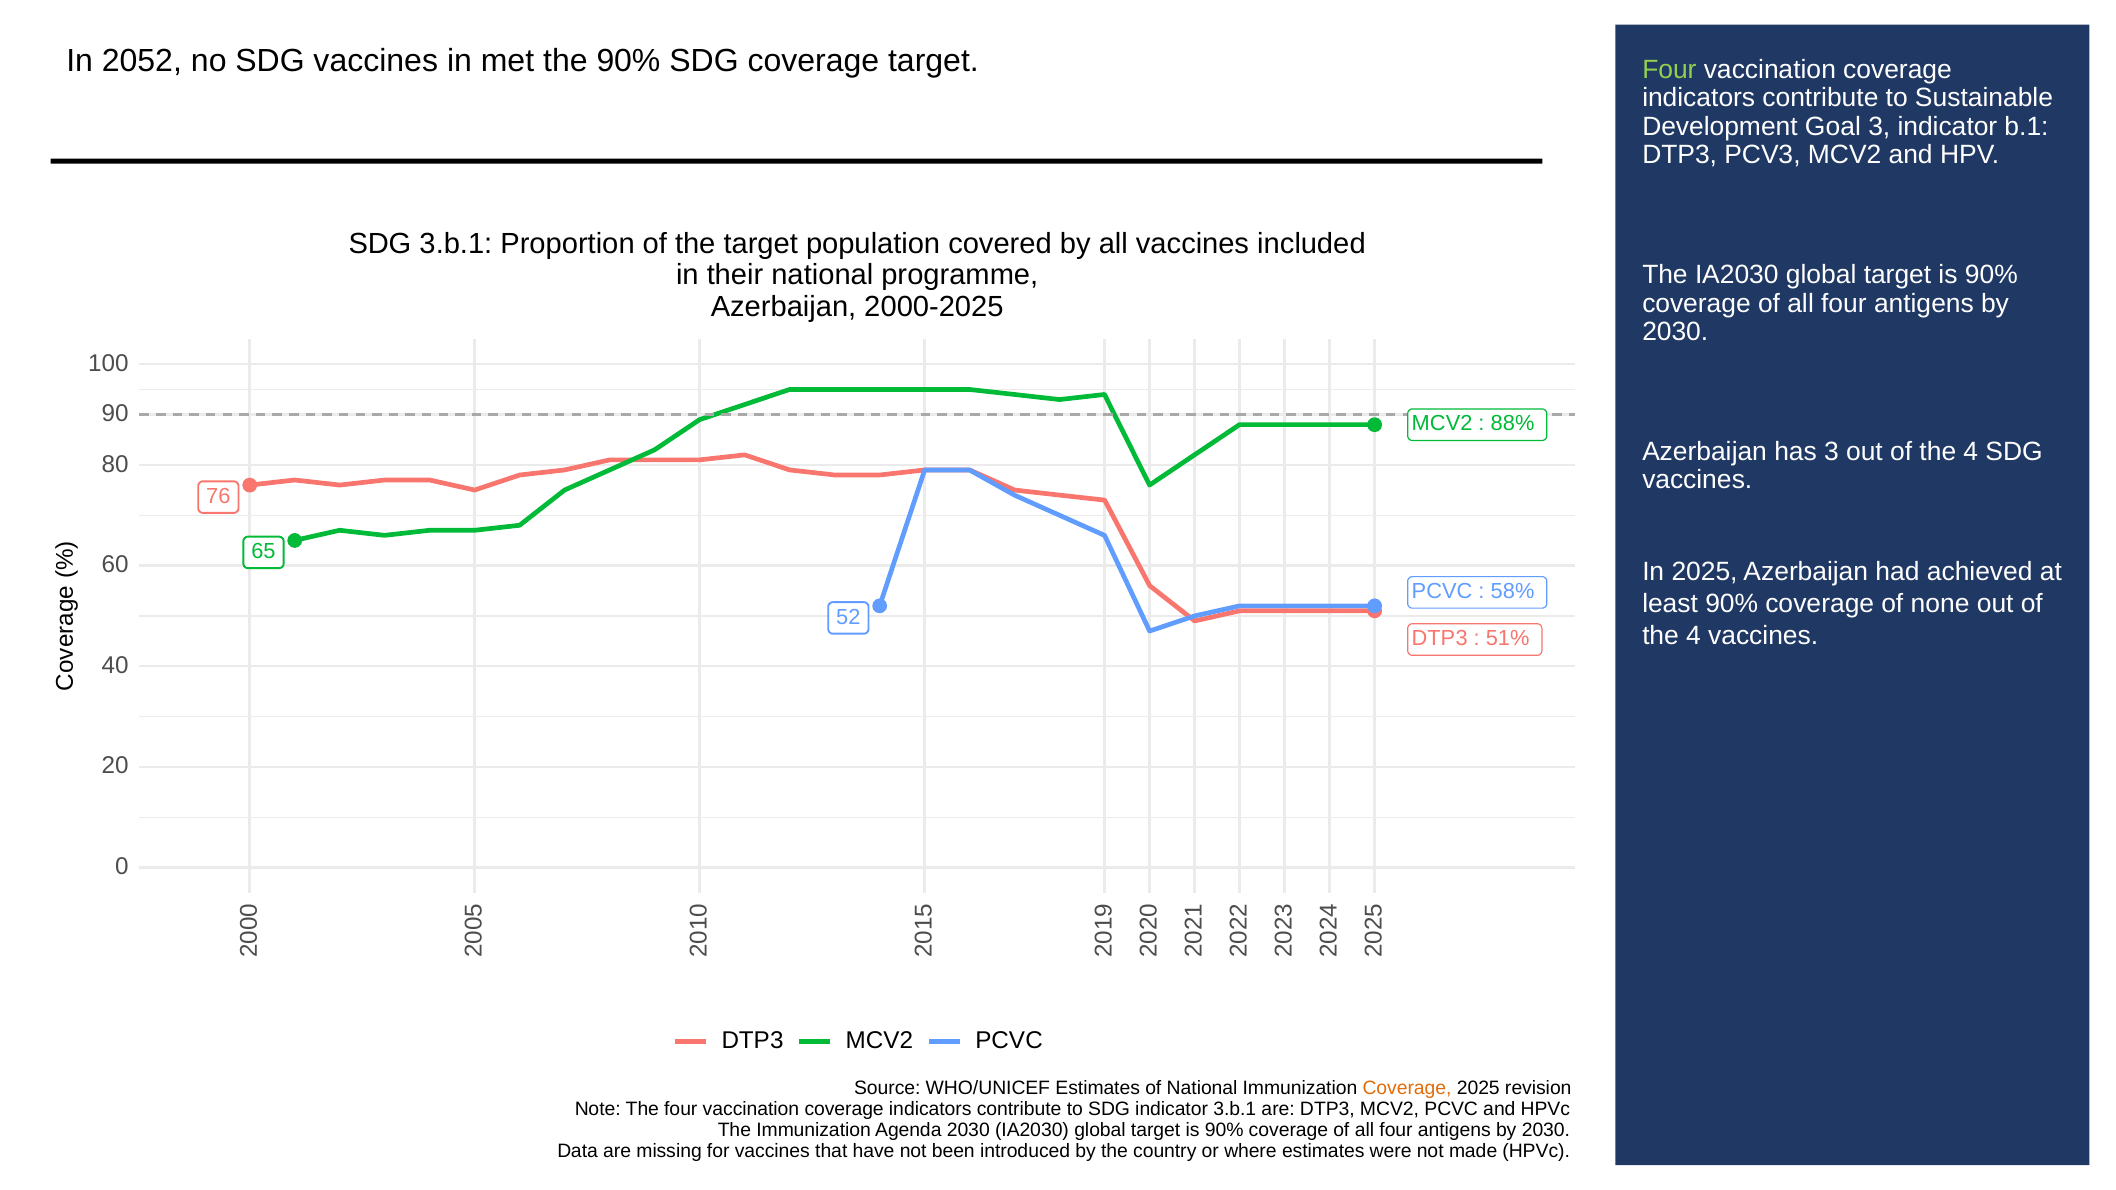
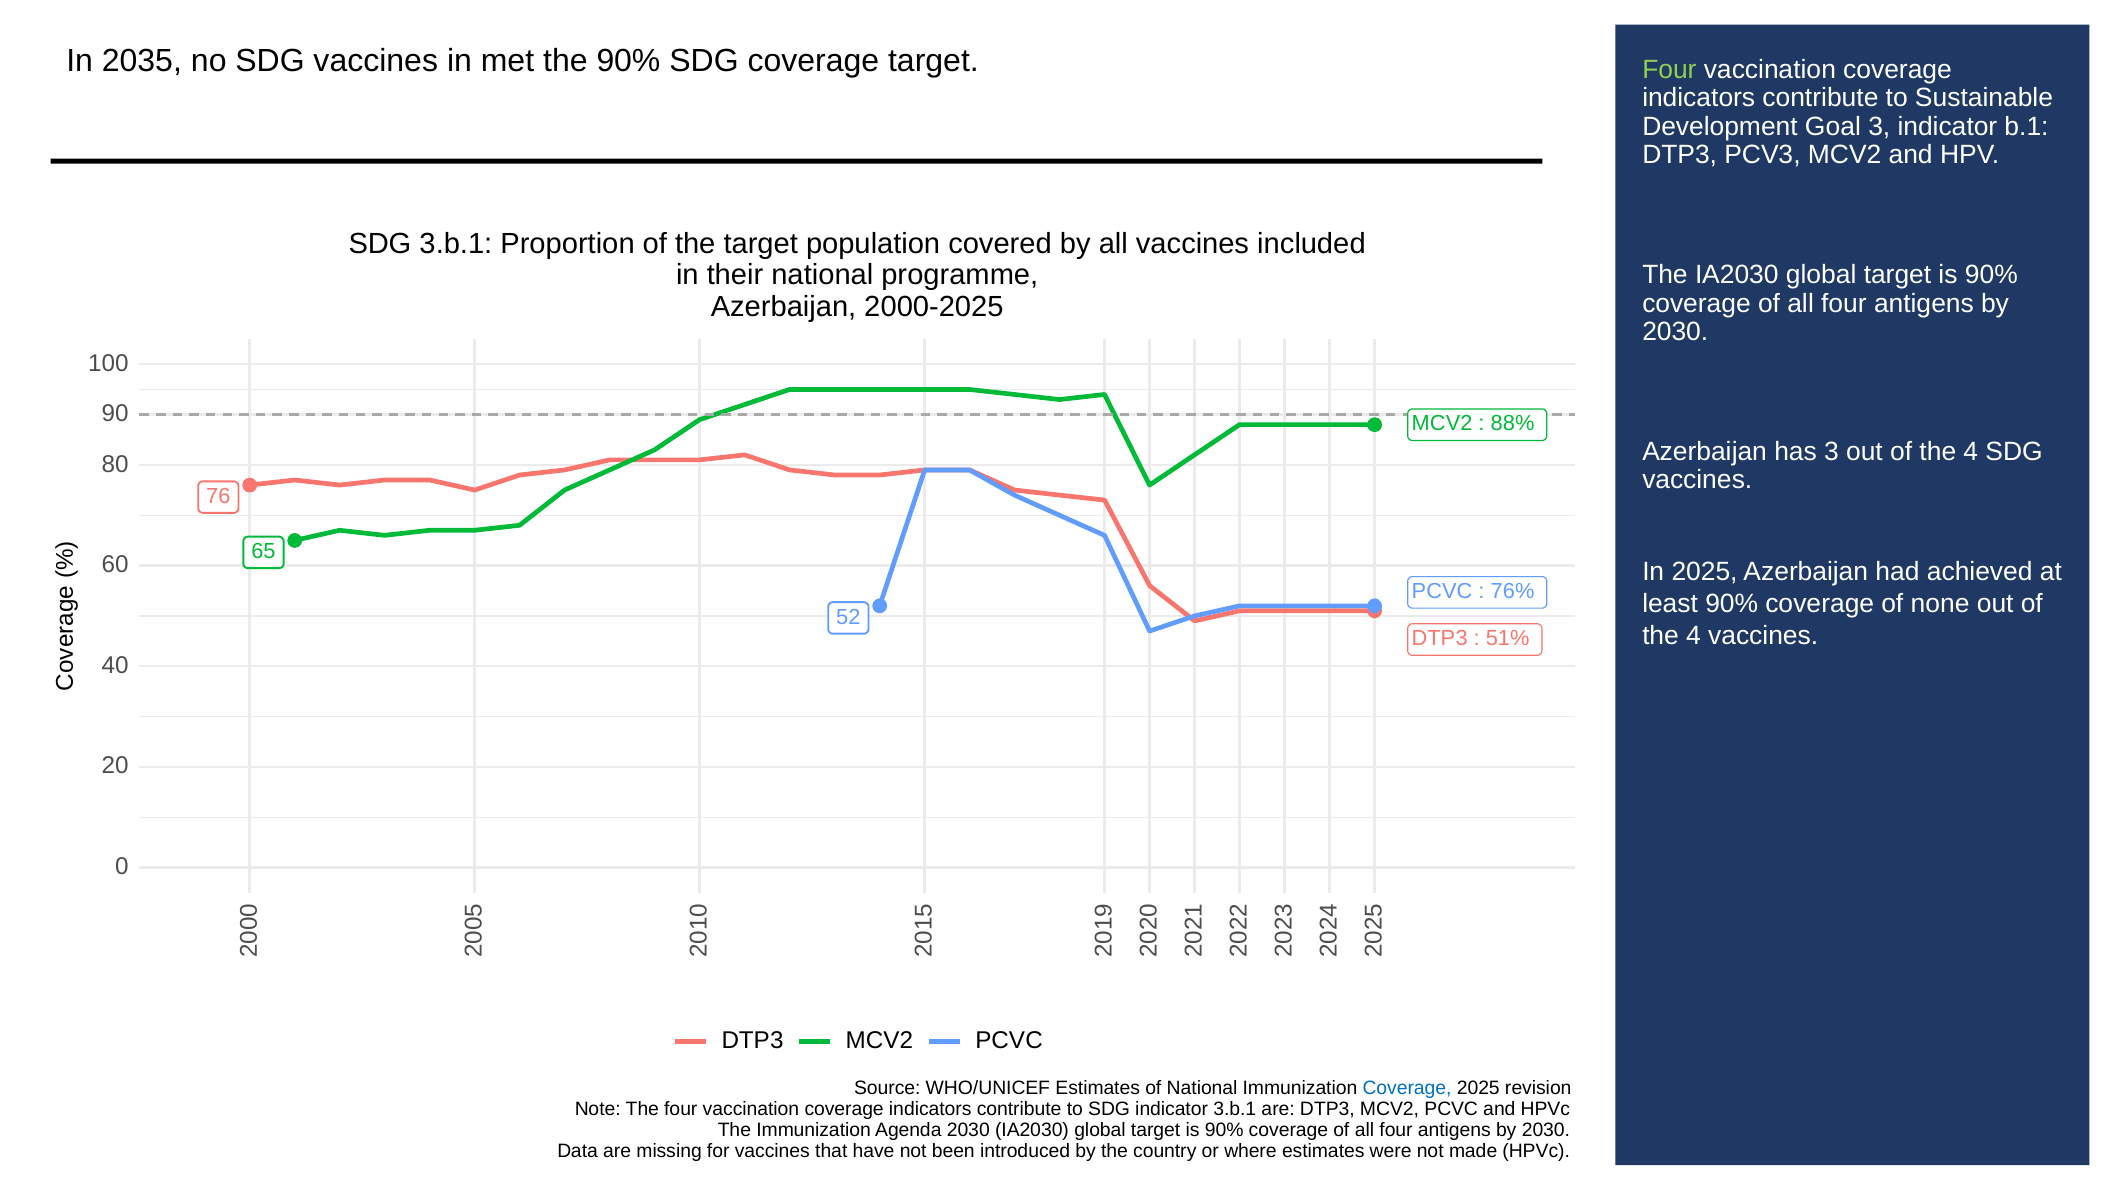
2052: 2052 -> 2035
58%: 58% -> 76%
Coverage at (1407, 1089) colour: orange -> blue
